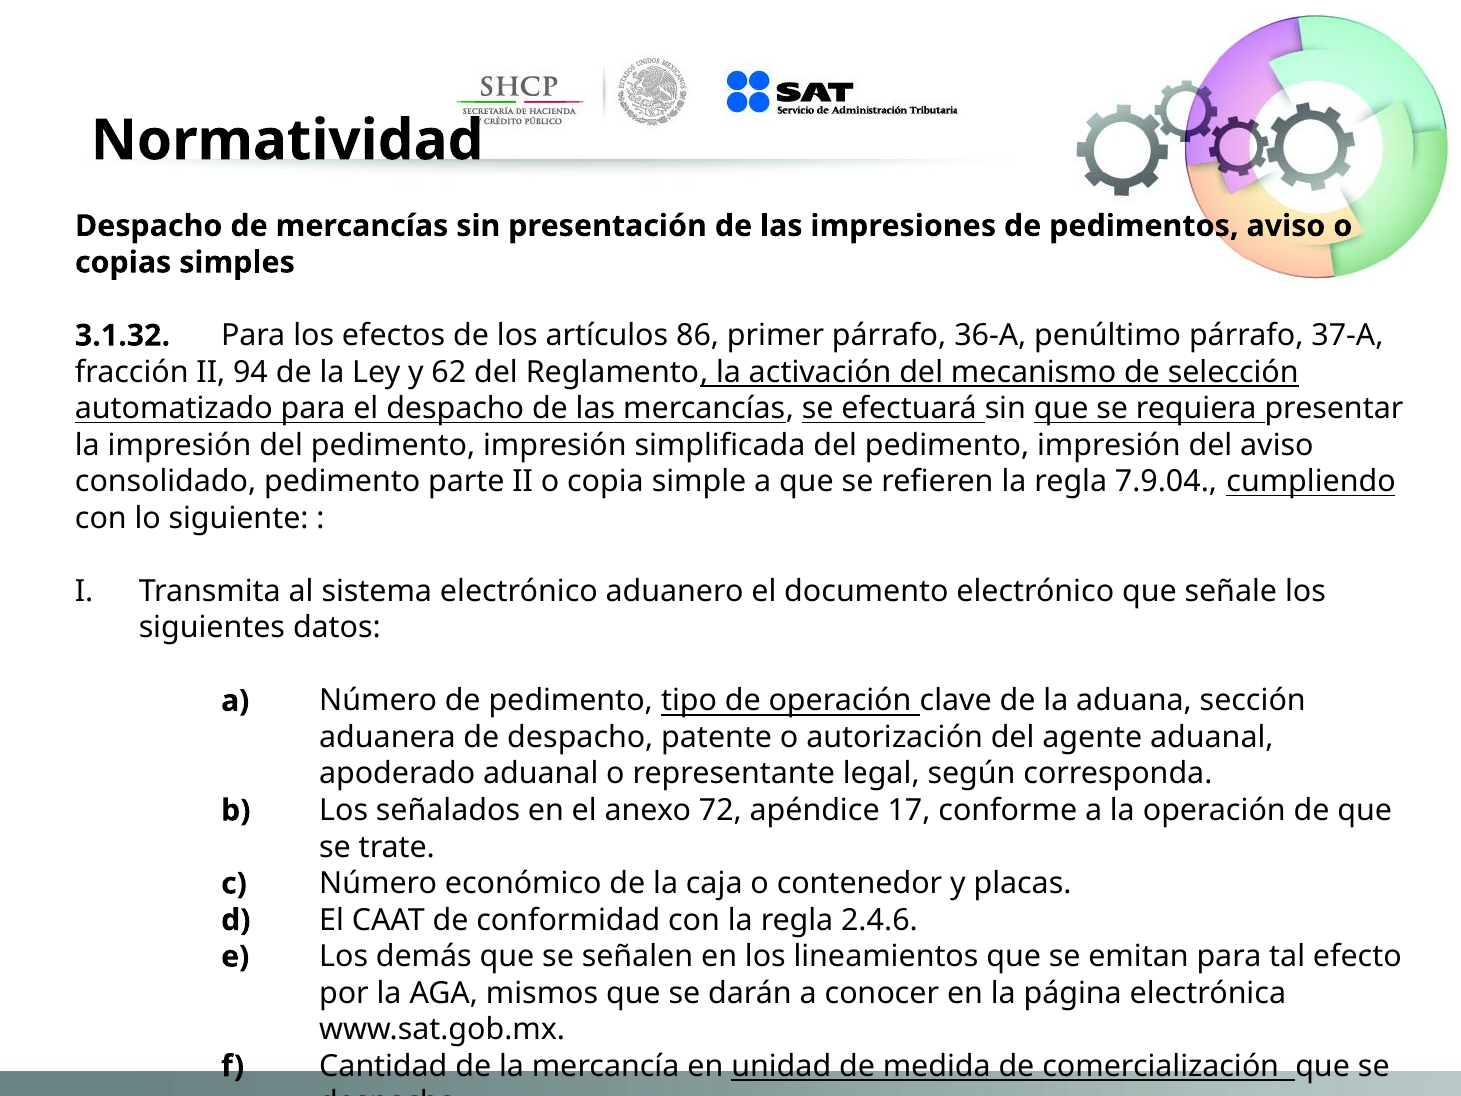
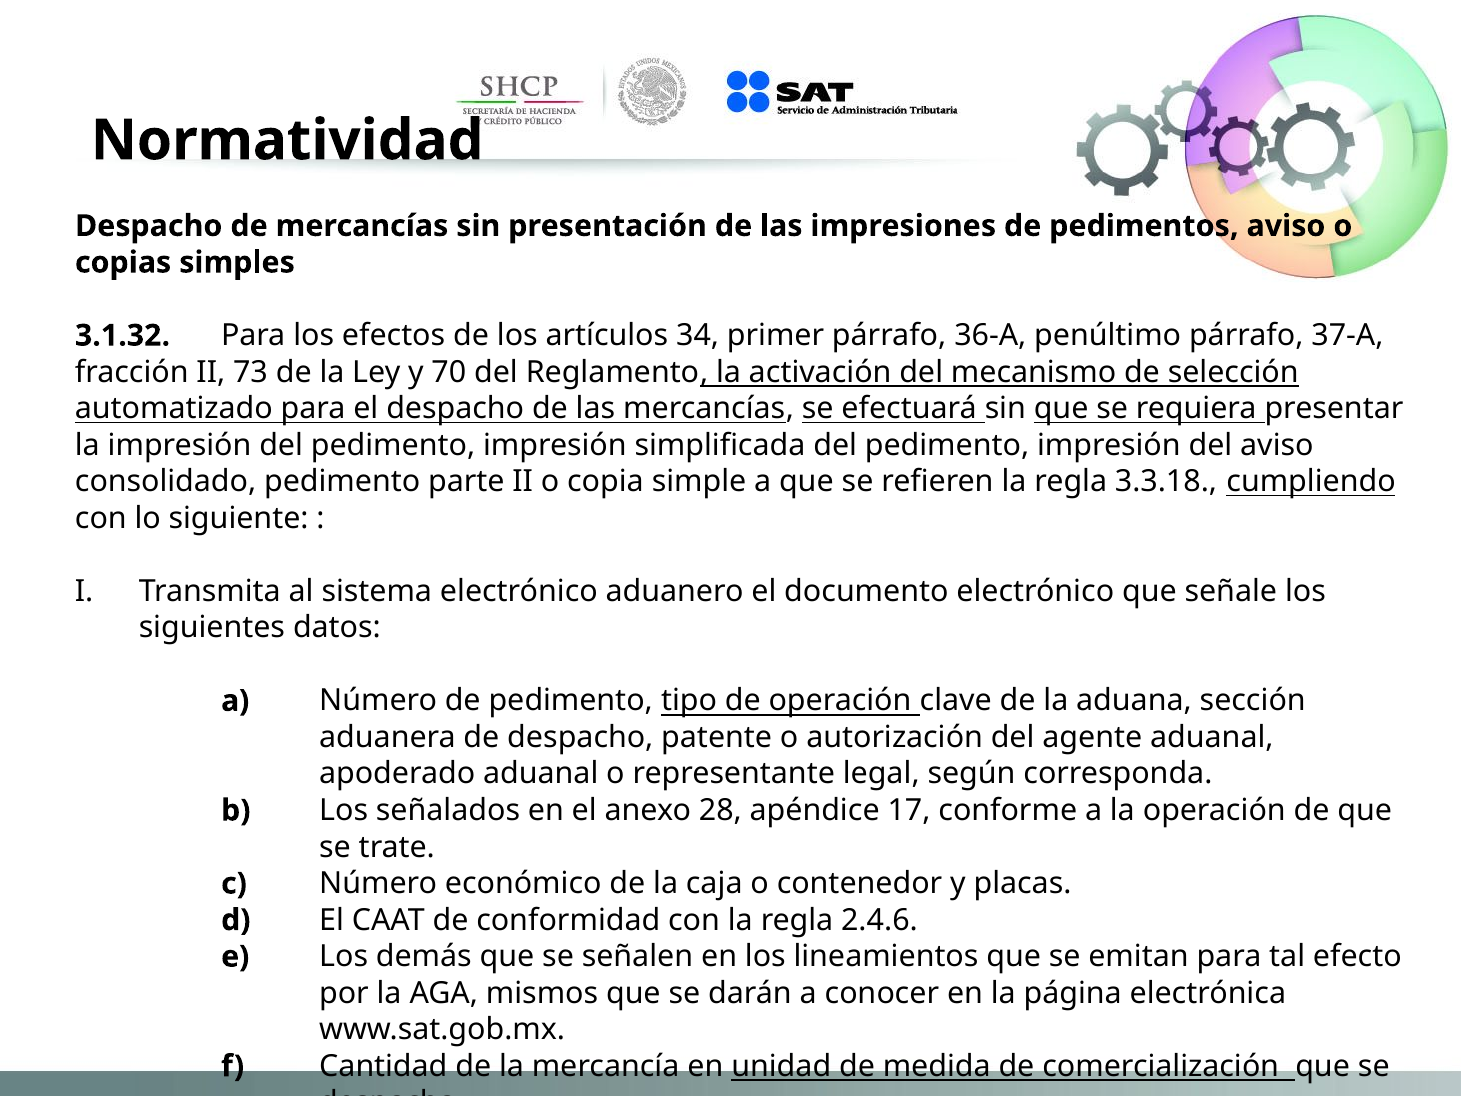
86: 86 -> 34
94: 94 -> 73
62: 62 -> 70
7.9.04: 7.9.04 -> 3.3.18
72: 72 -> 28
